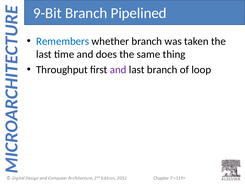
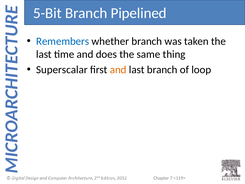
9-Bit: 9-Bit -> 5-Bit
Throughput: Throughput -> Superscalar
and at (118, 70) colour: purple -> orange
